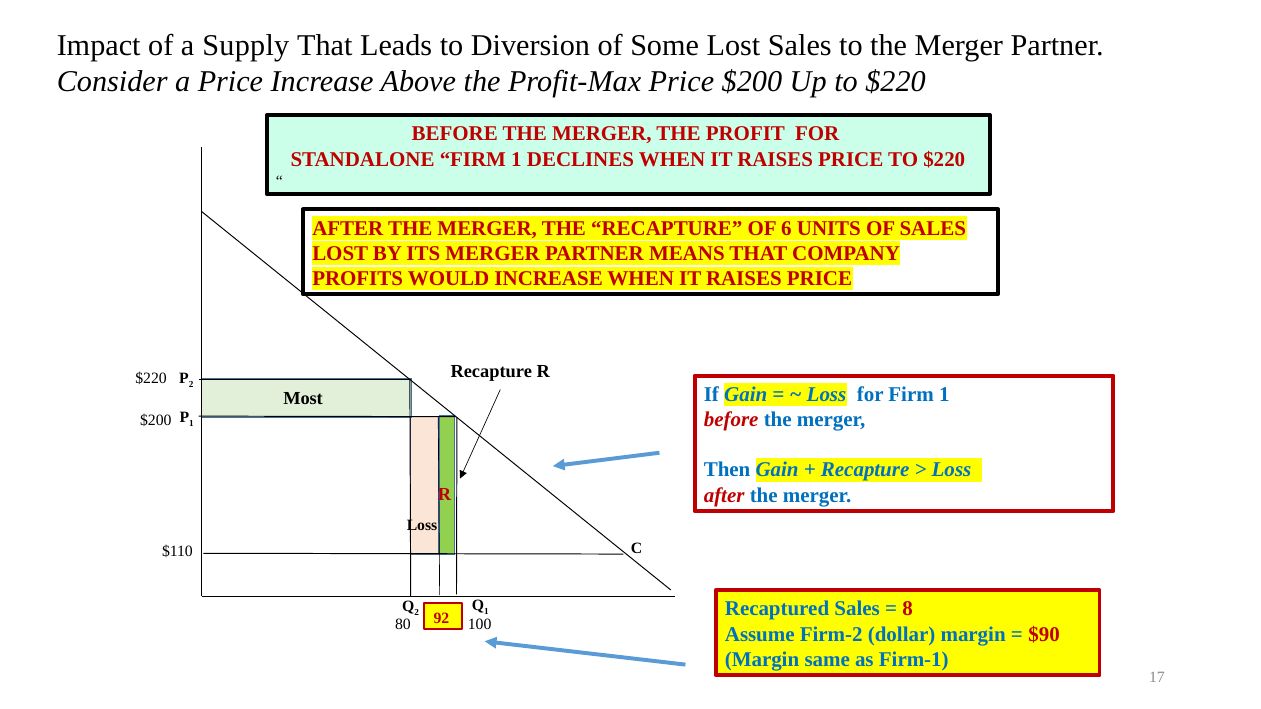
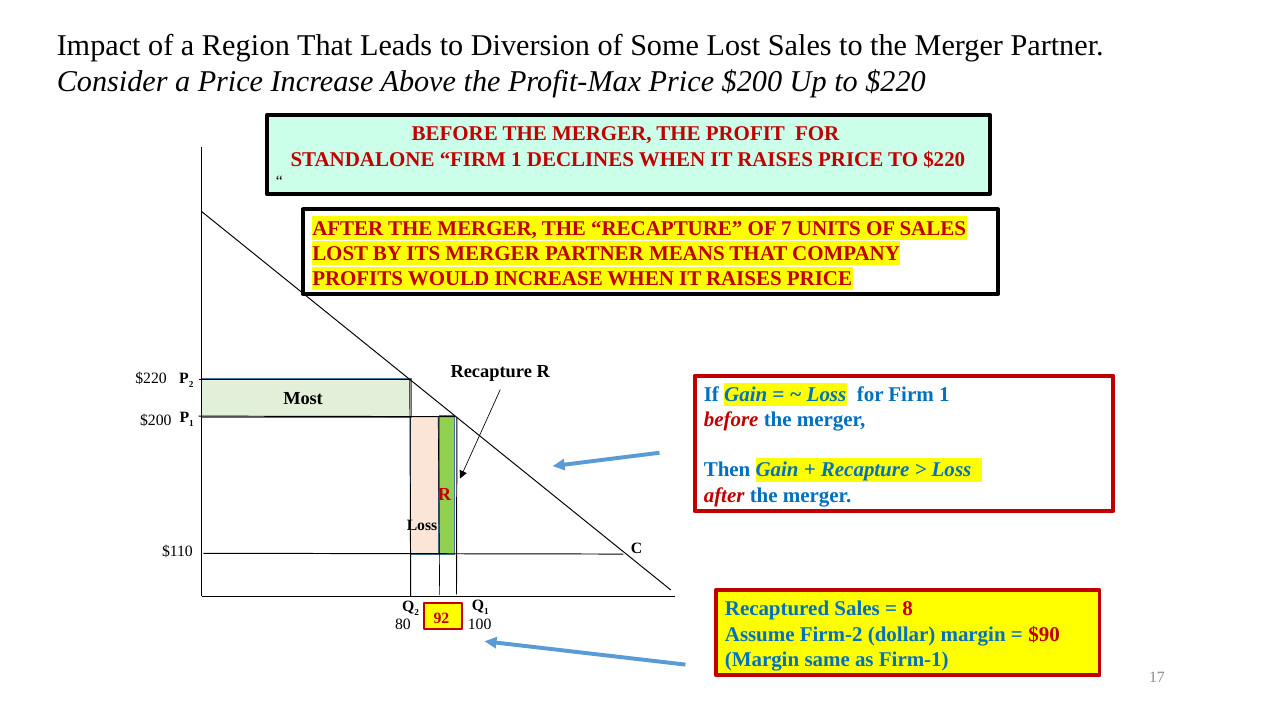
Supply: Supply -> Region
6: 6 -> 7
